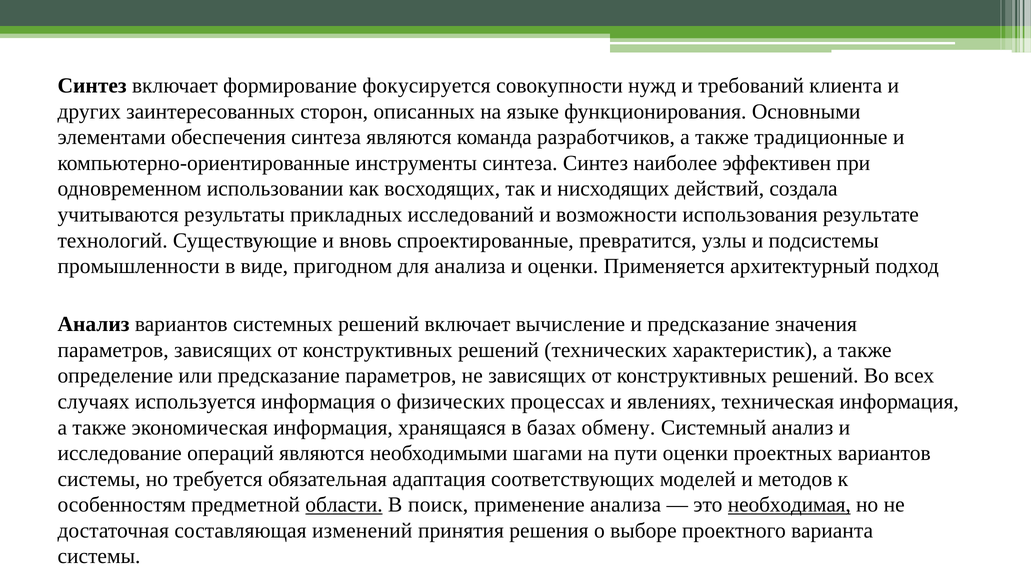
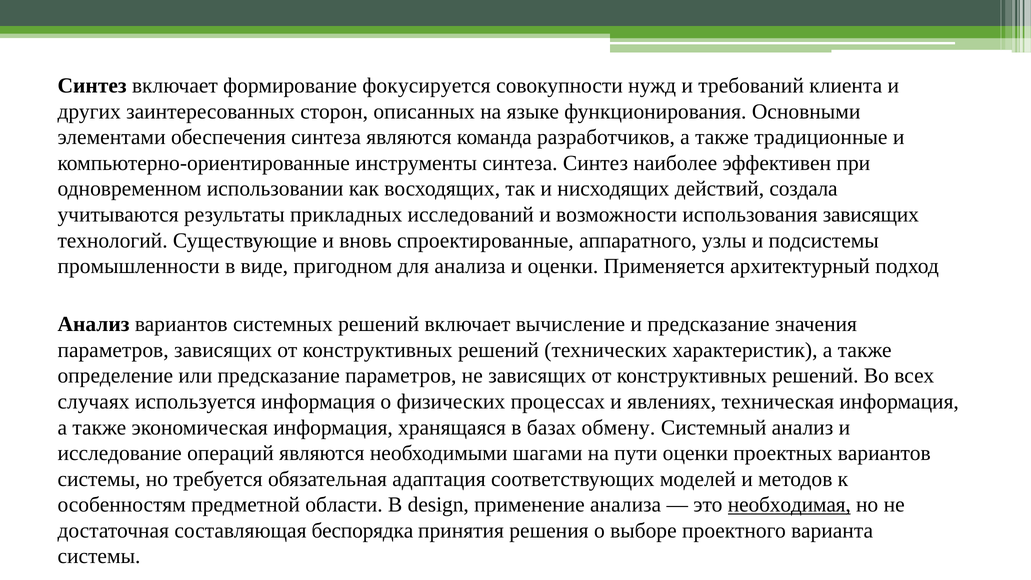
использования результате: результате -> зависящих
превратится: превратится -> аппаратного
области underline: present -> none
поиск: поиск -> design
изменений: изменений -> беспорядка
